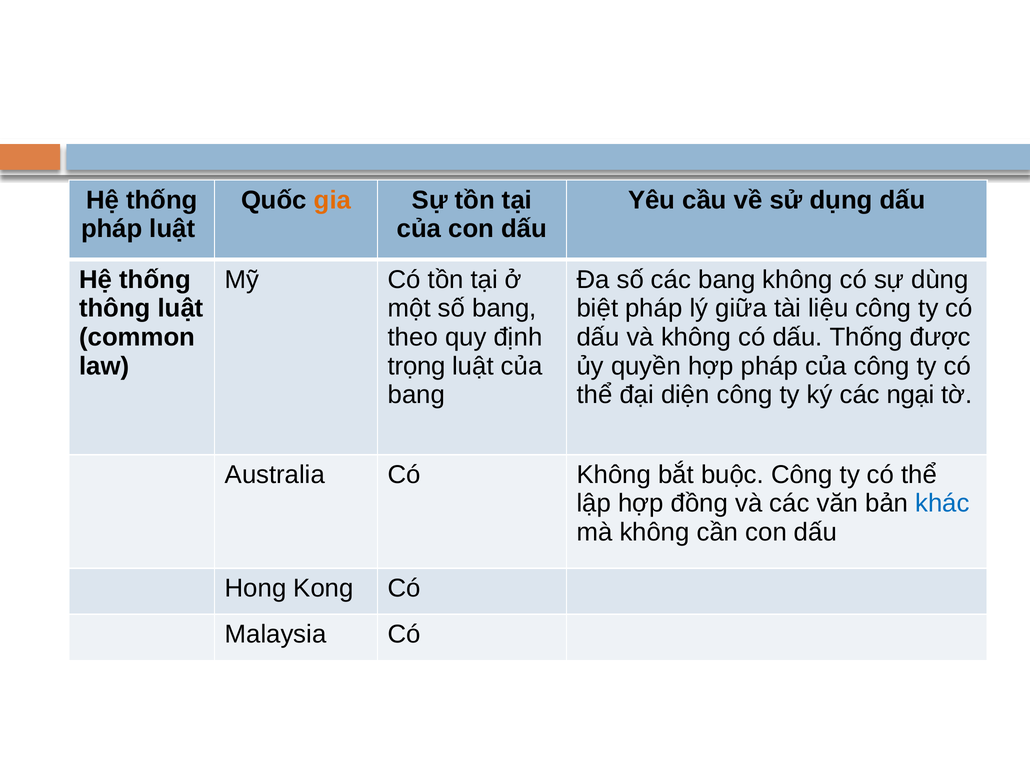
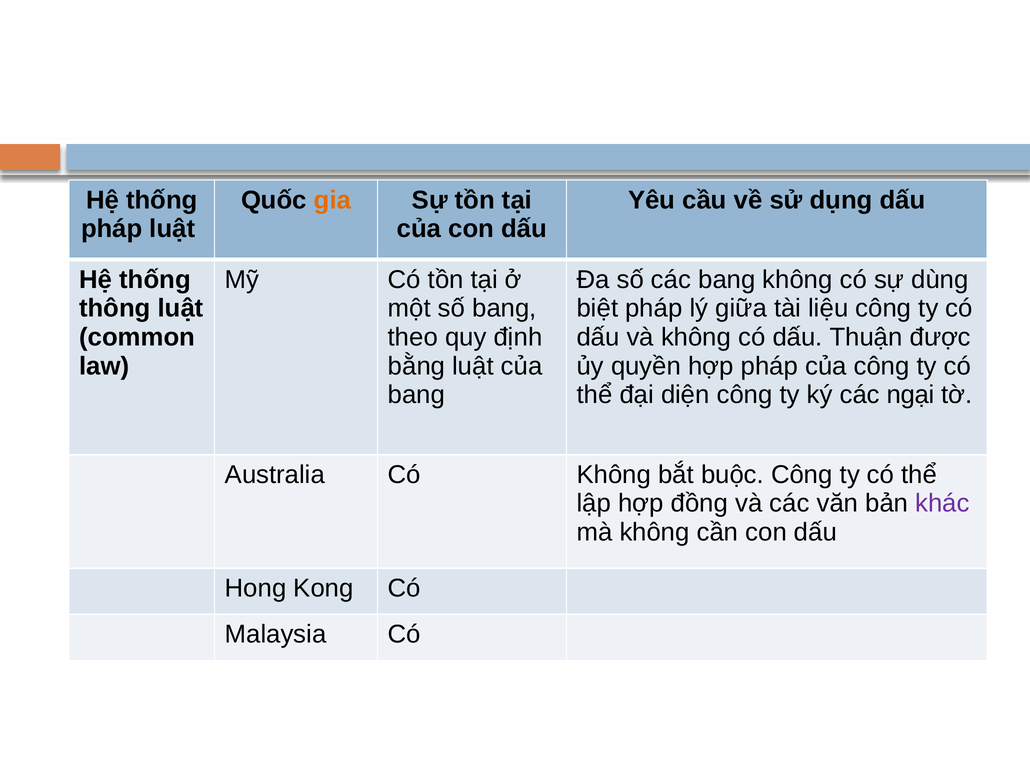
dấu Thống: Thống -> Thuận
trọng: trọng -> bằng
khác colour: blue -> purple
